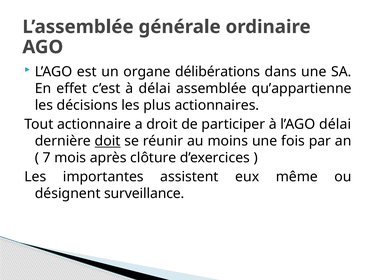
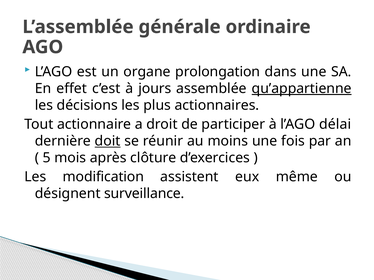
délibérations: délibérations -> prolongation
à délai: délai -> jours
qu’appartienne underline: none -> present
7: 7 -> 5
importantes: importantes -> modification
